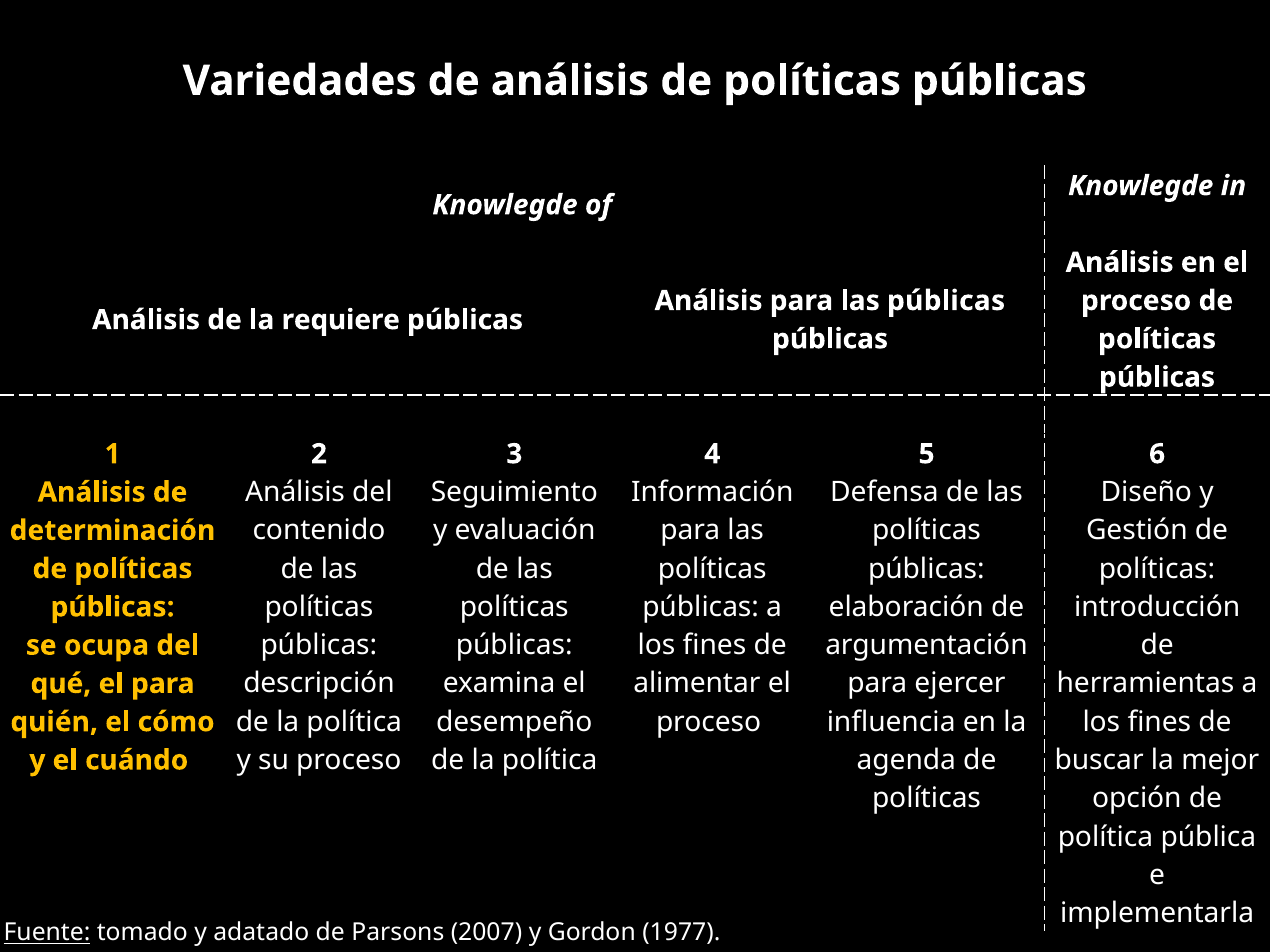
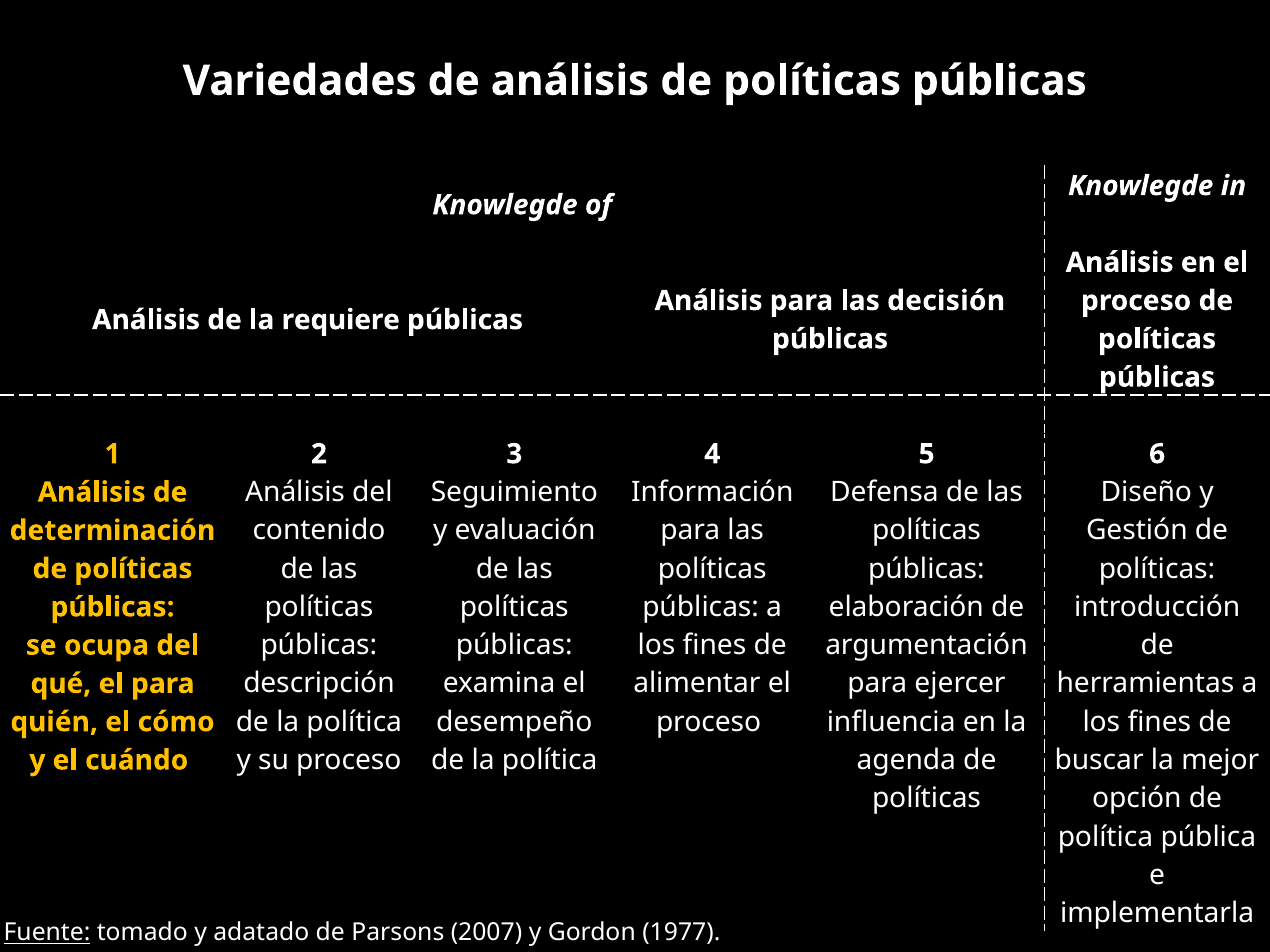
las públicas: públicas -> decisión
